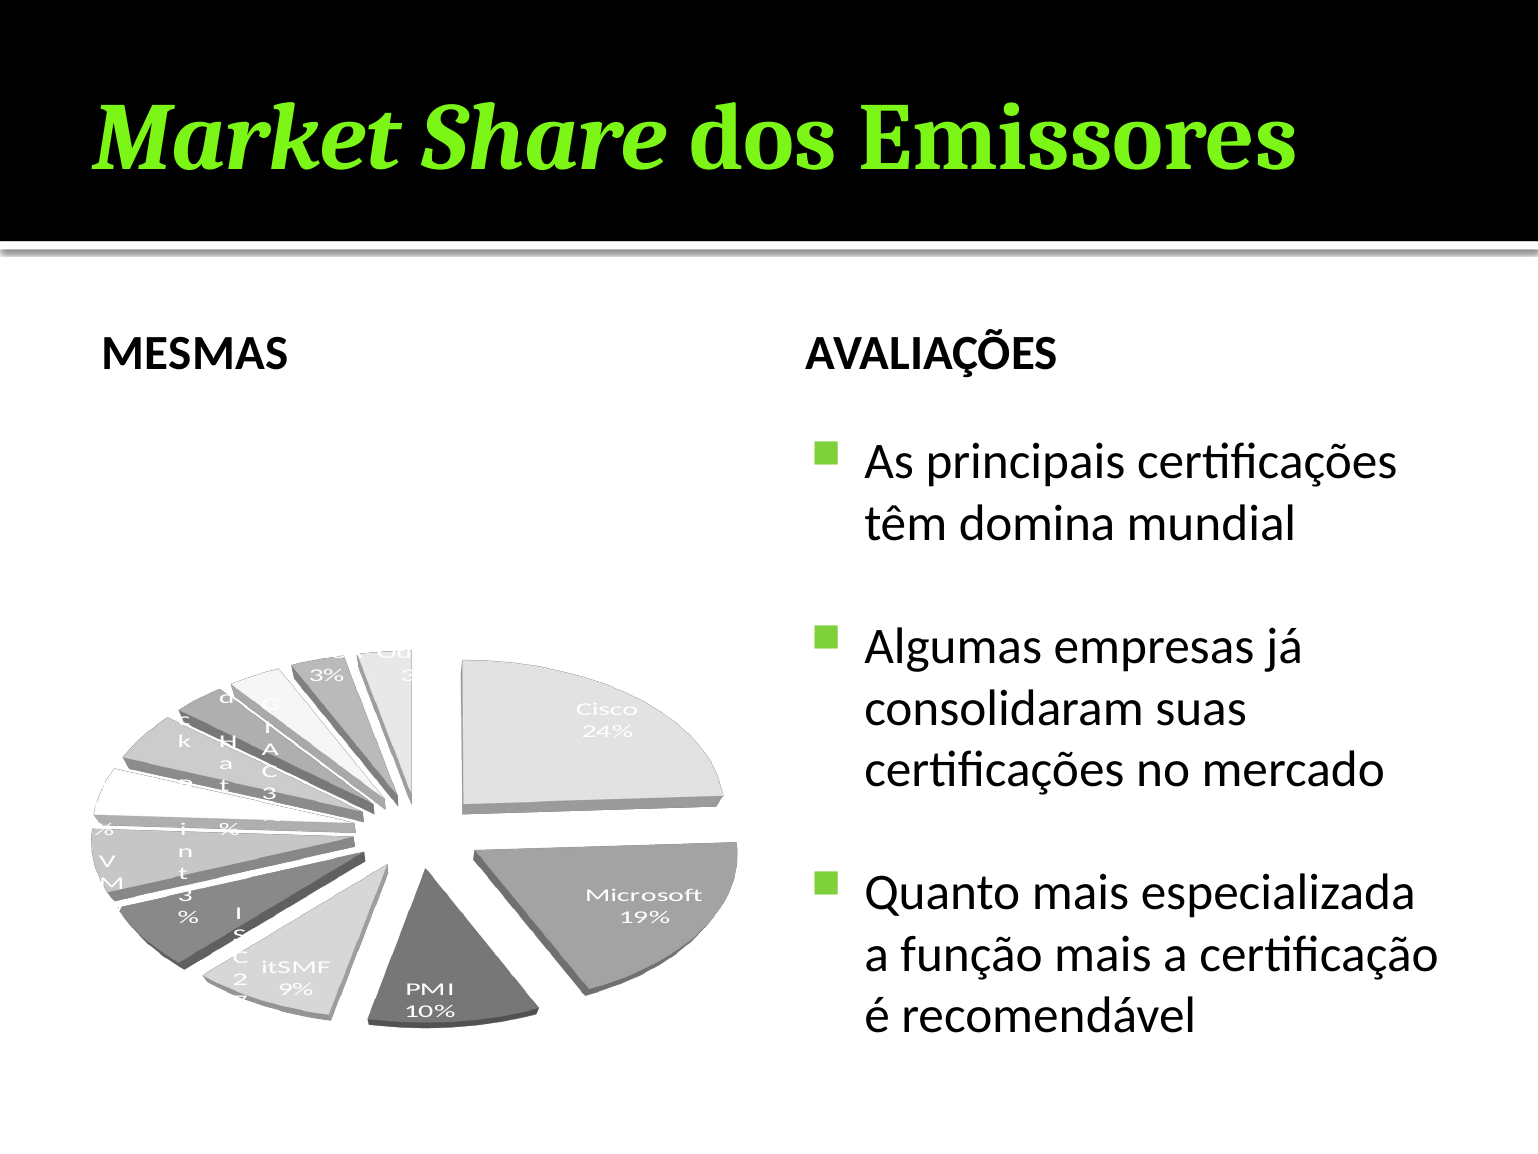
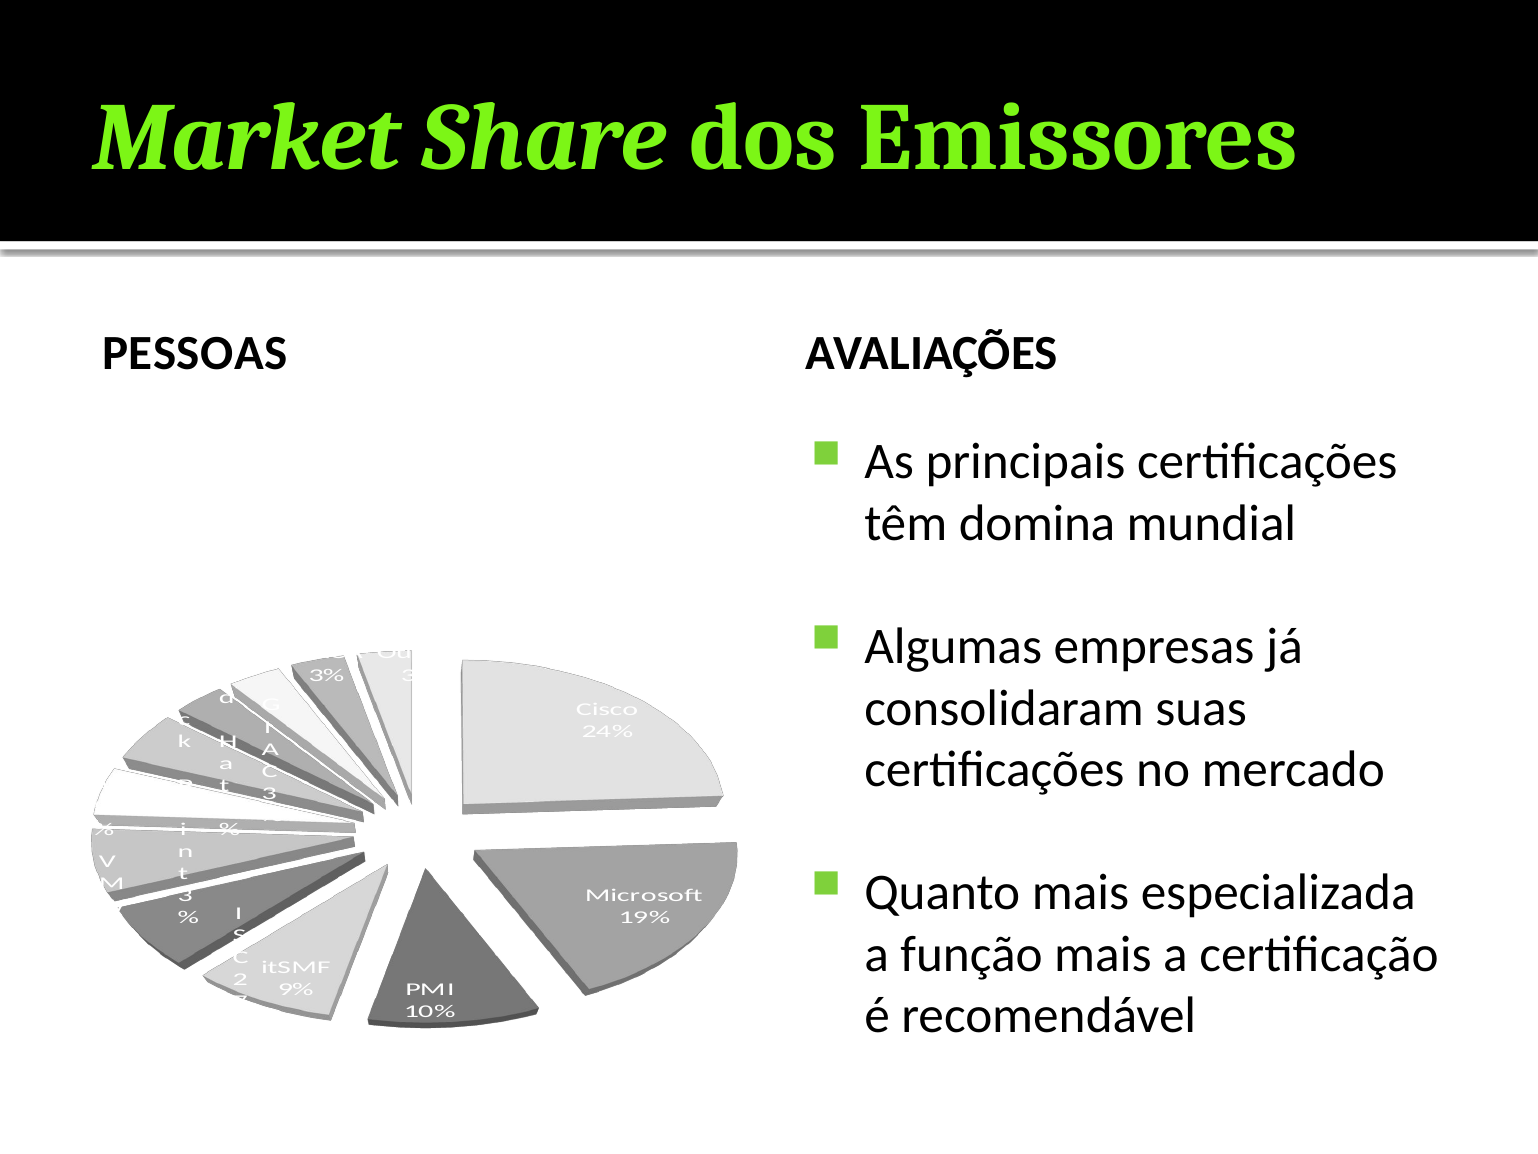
MESMAS: MESMAS -> PESSOAS
